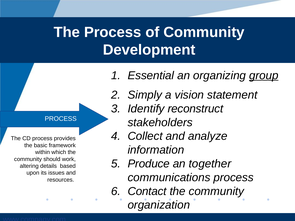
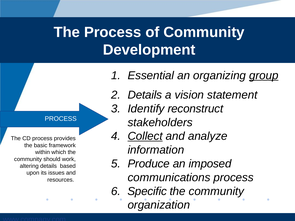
Simply at (145, 95): Simply -> Details
Collect underline: none -> present
together: together -> imposed
Contact: Contact -> Specific
